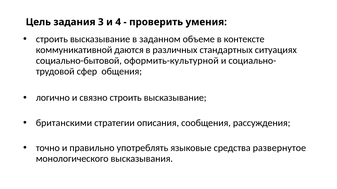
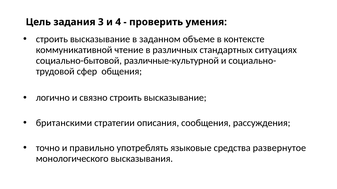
даются: даются -> чтение
оформить-культурной: оформить-культурной -> различные-культурной
